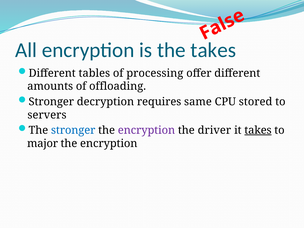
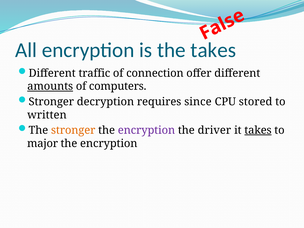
tables: tables -> traffic
processing: processing -> connection
amounts underline: none -> present
offloading: offloading -> computers
same: same -> since
servers: servers -> written
stronger at (73, 130) colour: blue -> orange
